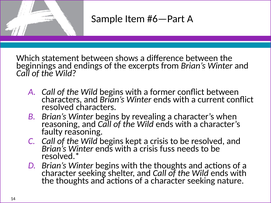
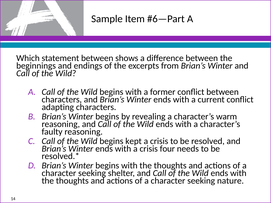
resolved at (58, 107): resolved -> adapting
when: when -> warm
fuss: fuss -> four
